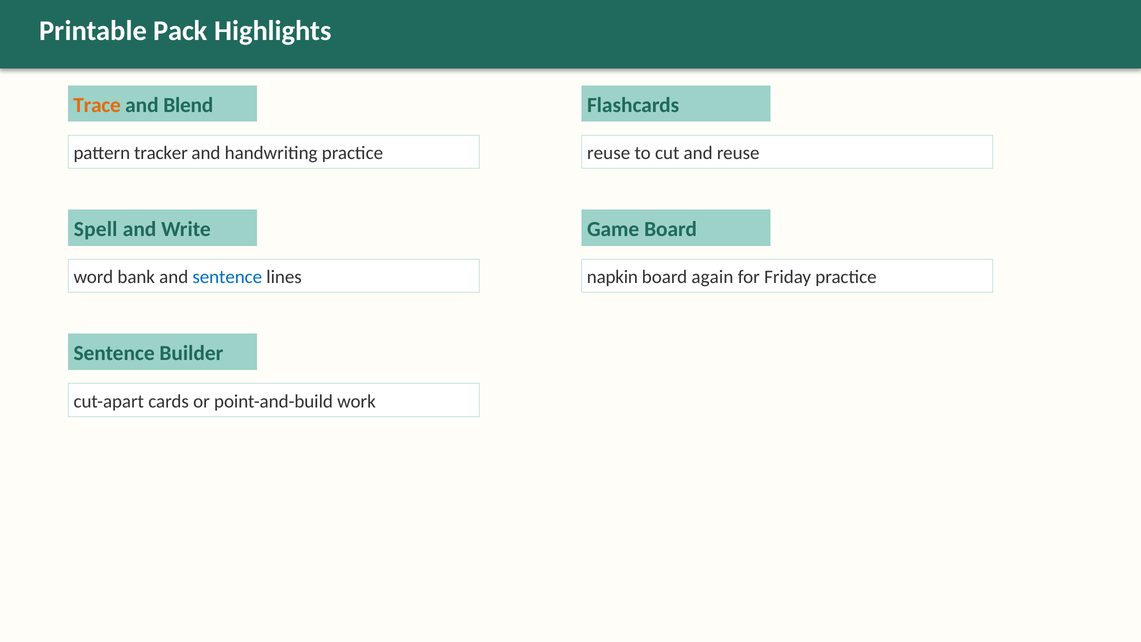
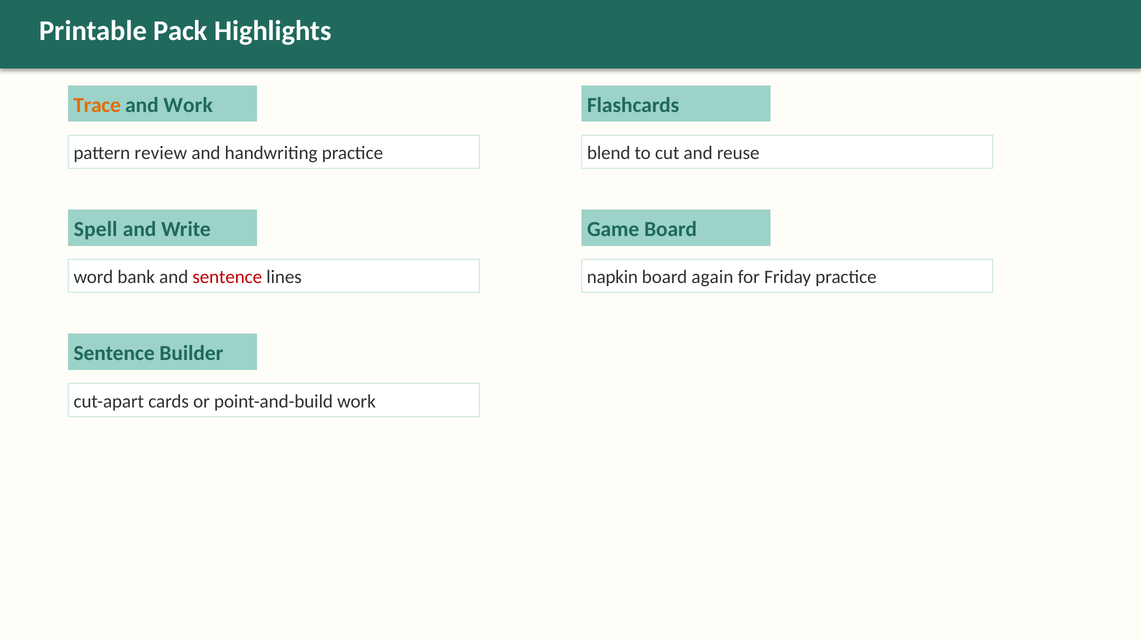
and Blend: Blend -> Work
tracker: tracker -> review
reuse at (609, 153): reuse -> blend
sentence at (227, 277) colour: blue -> red
